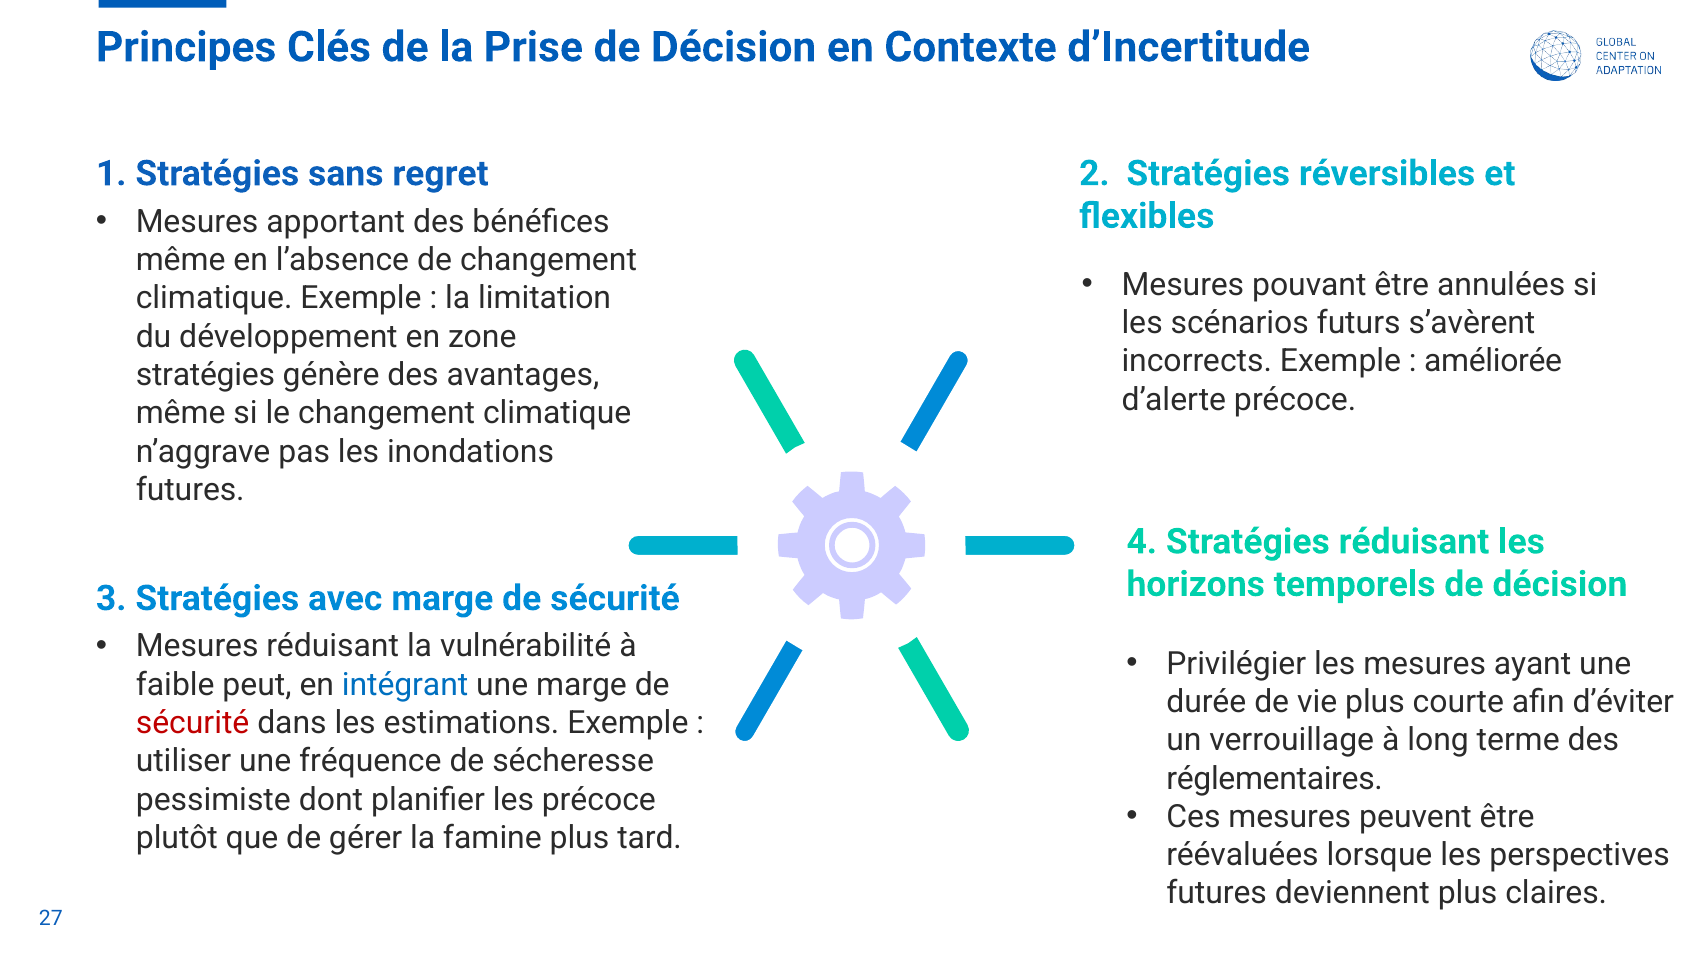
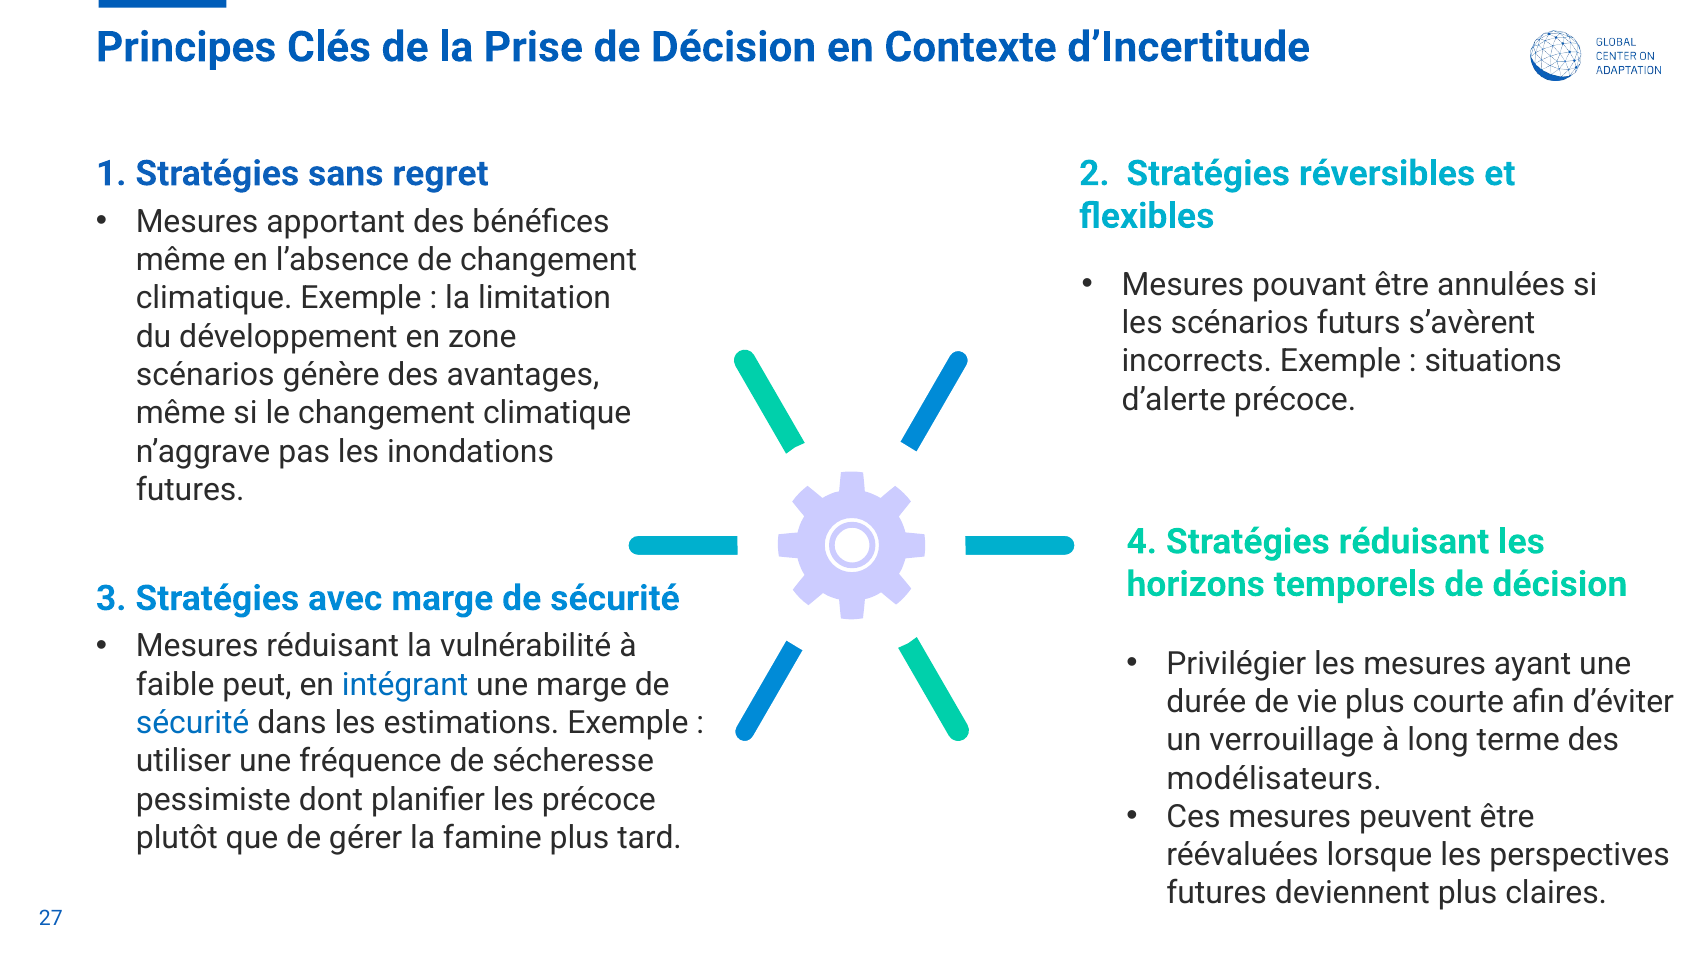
améliorée: améliorée -> situations
stratégies at (205, 375): stratégies -> scénarios
sécurité at (193, 723) colour: red -> blue
réglementaires: réglementaires -> modélisateurs
